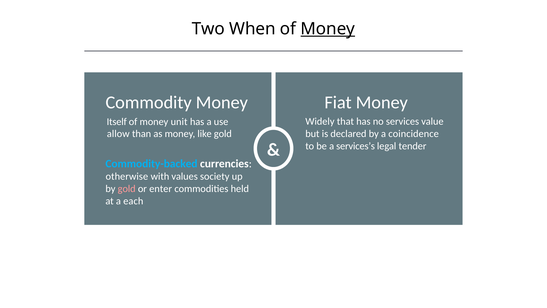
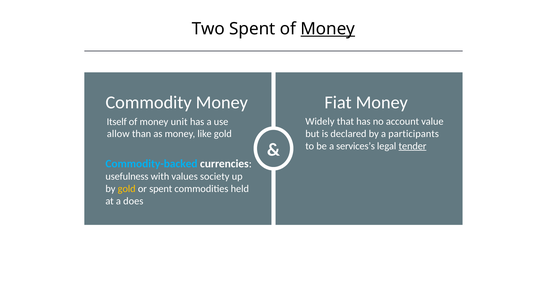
Two When: When -> Spent
services: services -> account
coincidence: coincidence -> participants
tender underline: none -> present
otherwise: otherwise -> usefulness
gold at (127, 189) colour: pink -> yellow
or enter: enter -> spent
each: each -> does
